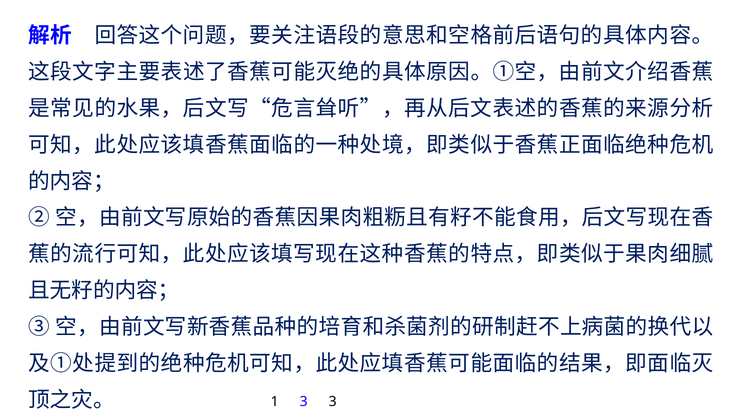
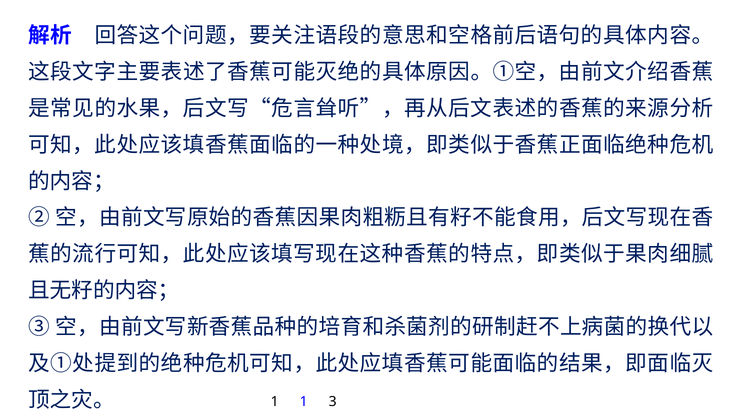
1 3: 3 -> 1
